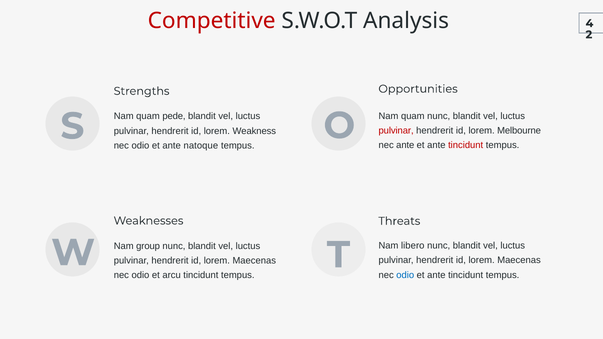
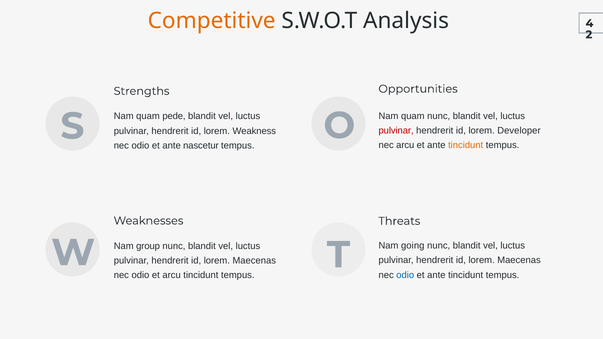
Competitive colour: red -> orange
Melbourne: Melbourne -> Developer
nec ante: ante -> arcu
tincidunt at (466, 145) colour: red -> orange
natoque: natoque -> nascetur
libero: libero -> going
